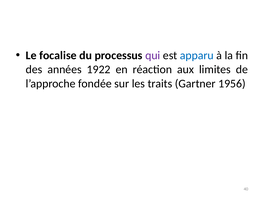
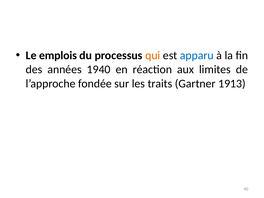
focalise: focalise -> emplois
qui colour: purple -> orange
1922: 1922 -> 1940
1956: 1956 -> 1913
